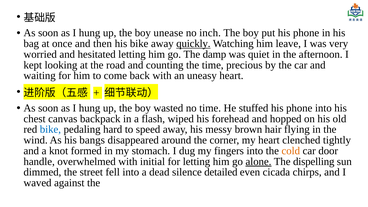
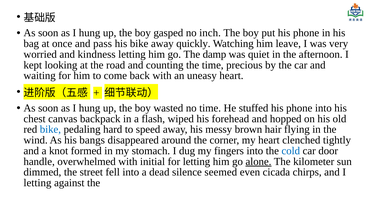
unease: unease -> gasped
then: then -> pass
quickly underline: present -> none
hesitated: hesitated -> kindness
cold colour: orange -> blue
dispelling: dispelling -> kilometer
detailed: detailed -> seemed
waved at (38, 183): waved -> letting
